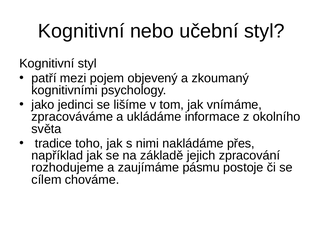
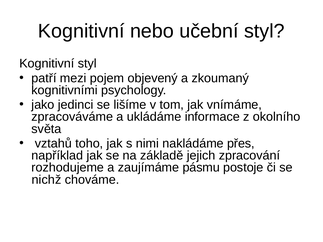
tradice: tradice -> vztahů
cílem: cílem -> nichž
